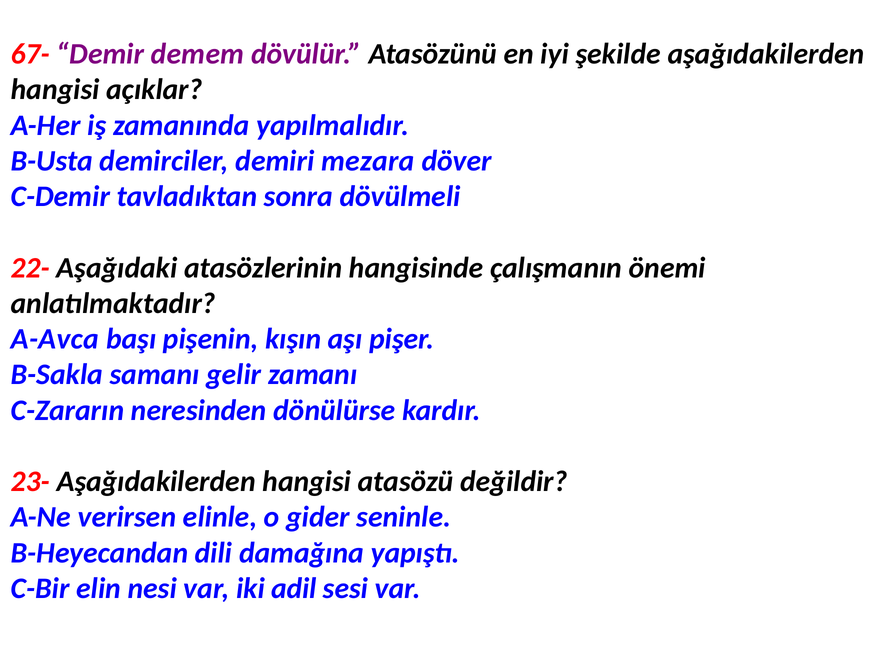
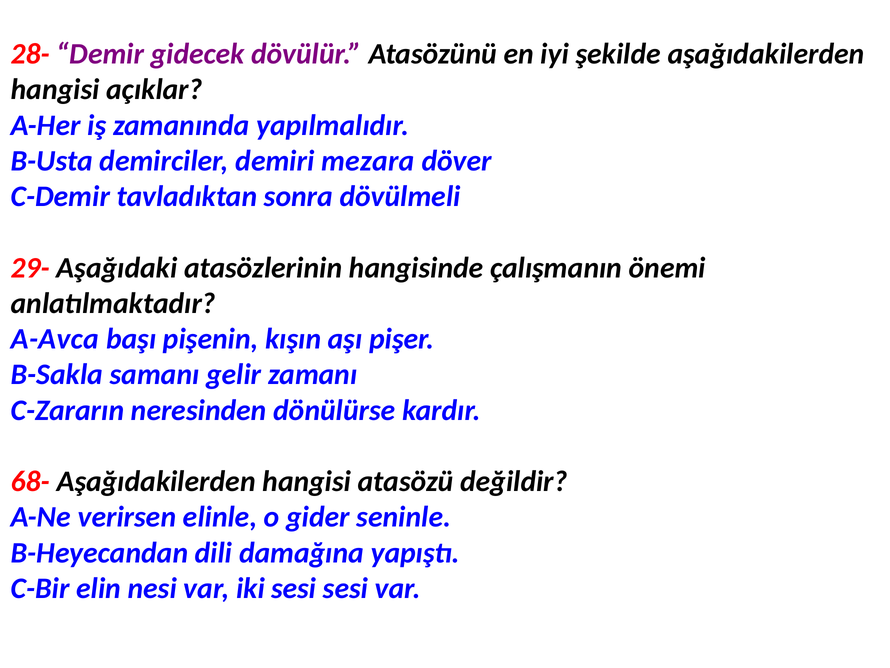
67-: 67- -> 28-
demem: demem -> gidecek
22-: 22- -> 29-
23-: 23- -> 68-
iki adil: adil -> sesi
